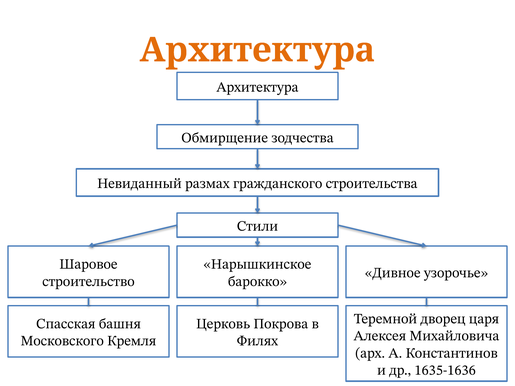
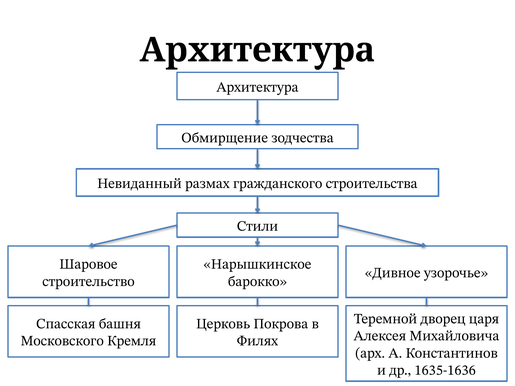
Архитектура at (257, 50) colour: orange -> black
